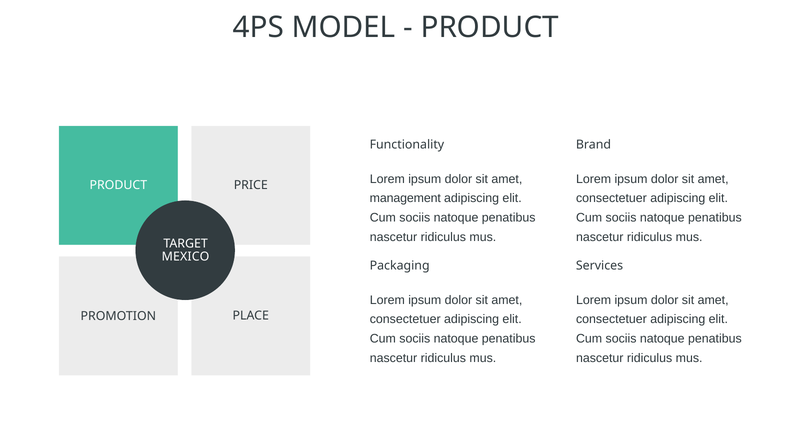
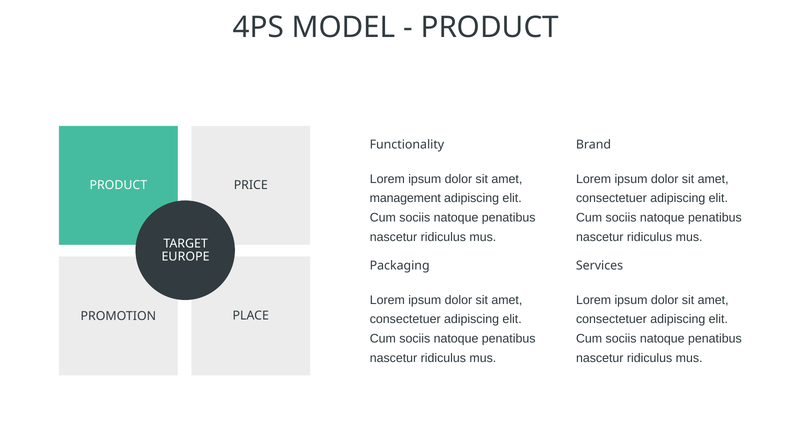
MEXICO: MEXICO -> EUROPE
